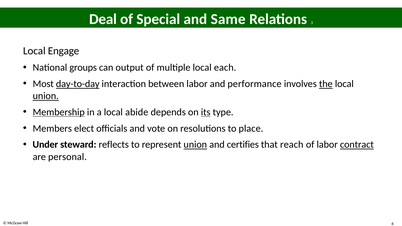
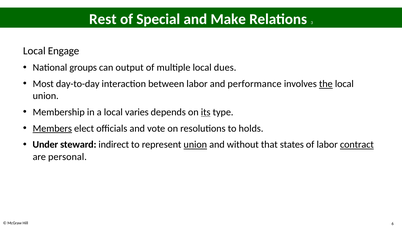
Deal: Deal -> Rest
Same: Same -> Make
each: each -> dues
day-to-day underline: present -> none
union at (46, 96) underline: present -> none
Membership underline: present -> none
abide: abide -> varies
Members underline: none -> present
place: place -> holds
reflects: reflects -> indirect
certifies: certifies -> without
reach: reach -> states
